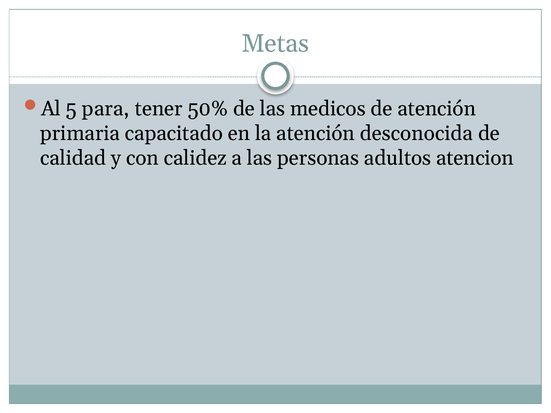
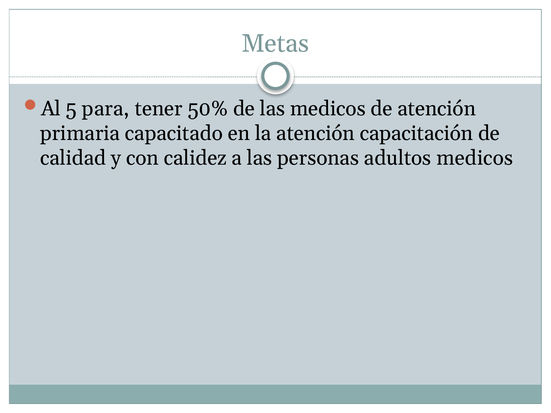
desconocida: desconocida -> capacitación
adultos atencion: atencion -> medicos
